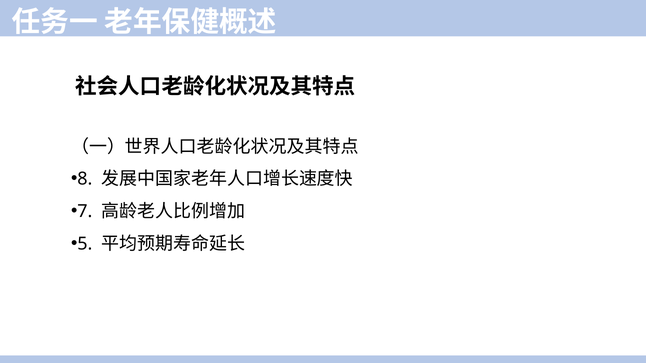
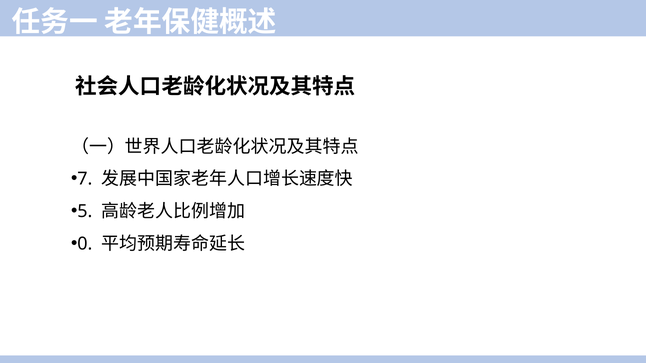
8: 8 -> 7
7: 7 -> 5
5: 5 -> 0
